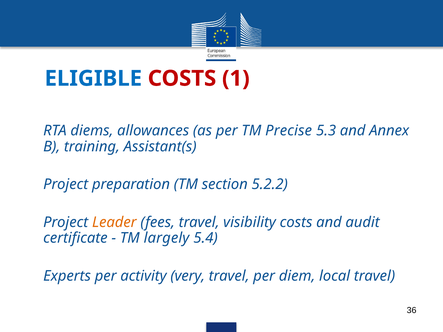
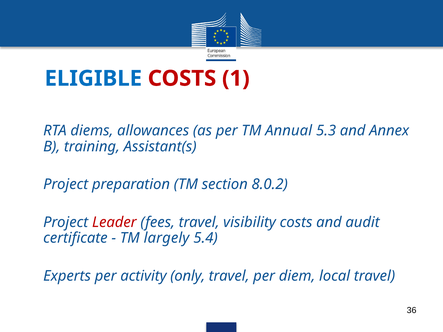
Precise: Precise -> Annual
5.2.2: 5.2.2 -> 8.0.2
Leader colour: orange -> red
very: very -> only
